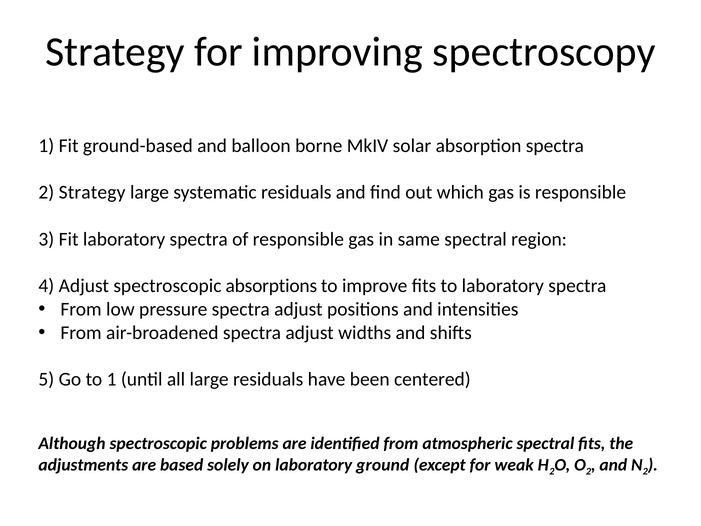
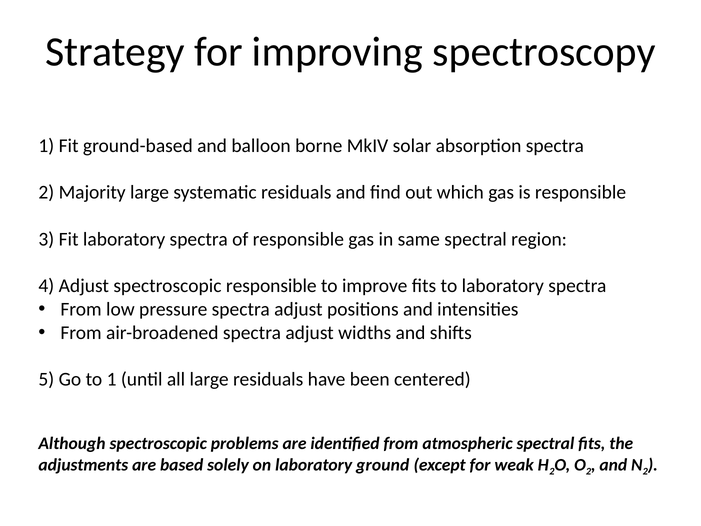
2 Strategy: Strategy -> Majority
spectroscopic absorptions: absorptions -> responsible
